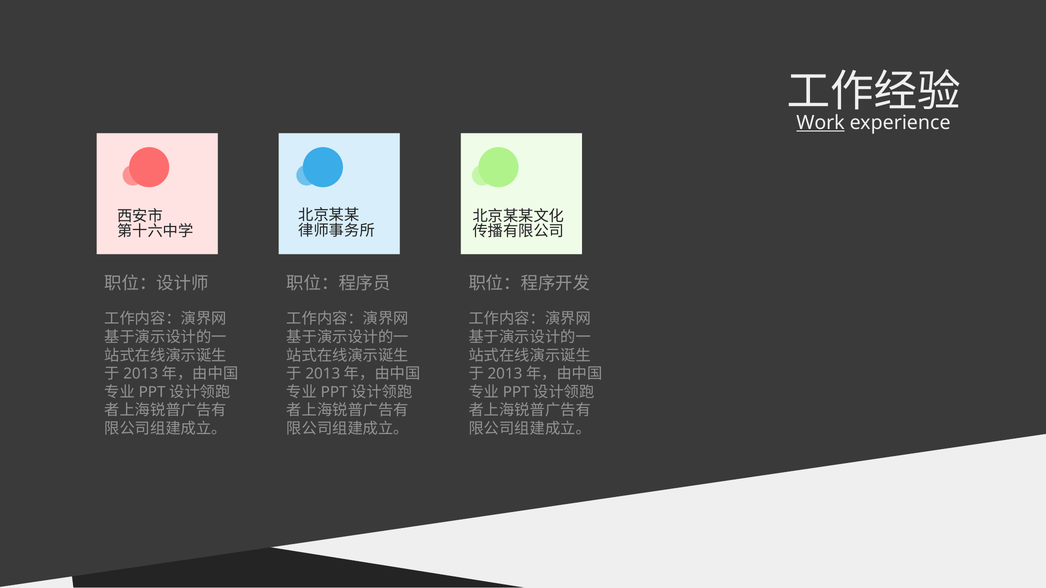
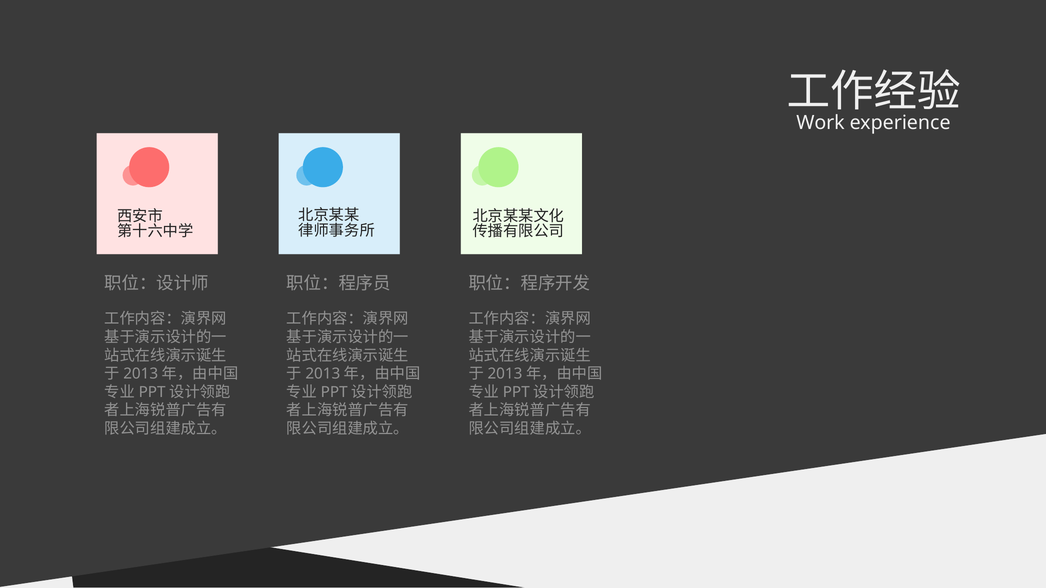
Work underline: present -> none
